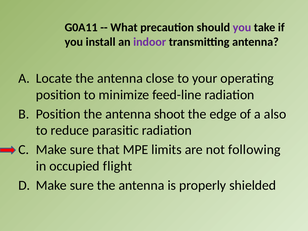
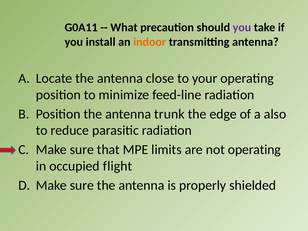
indoor colour: purple -> orange
shoot: shoot -> trunk
not following: following -> operating
